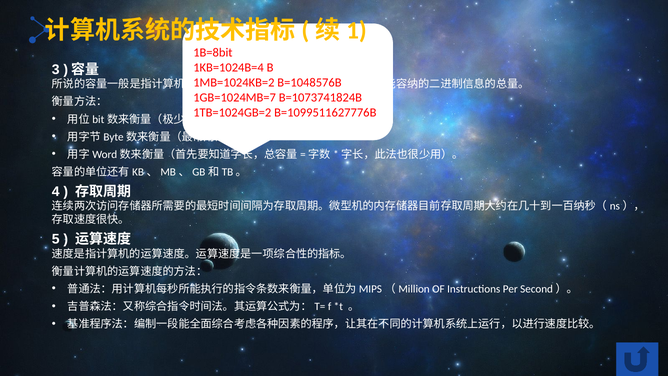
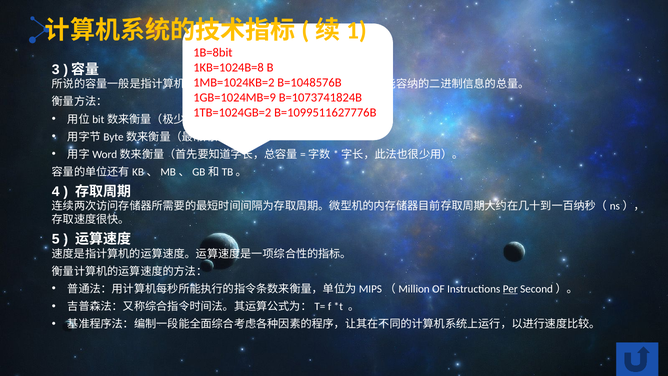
1KB=1024B=4: 1KB=1024B=4 -> 1KB=1024B=8
1GB=1024MB=7: 1GB=1024MB=7 -> 1GB=1024MB=9
Per underline: none -> present
